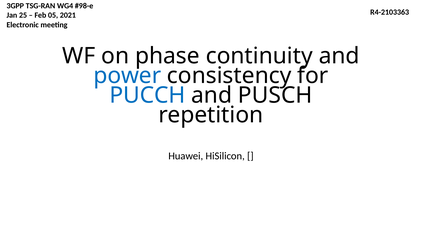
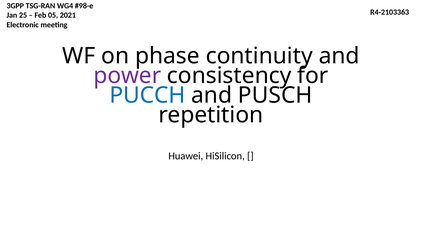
power colour: blue -> purple
